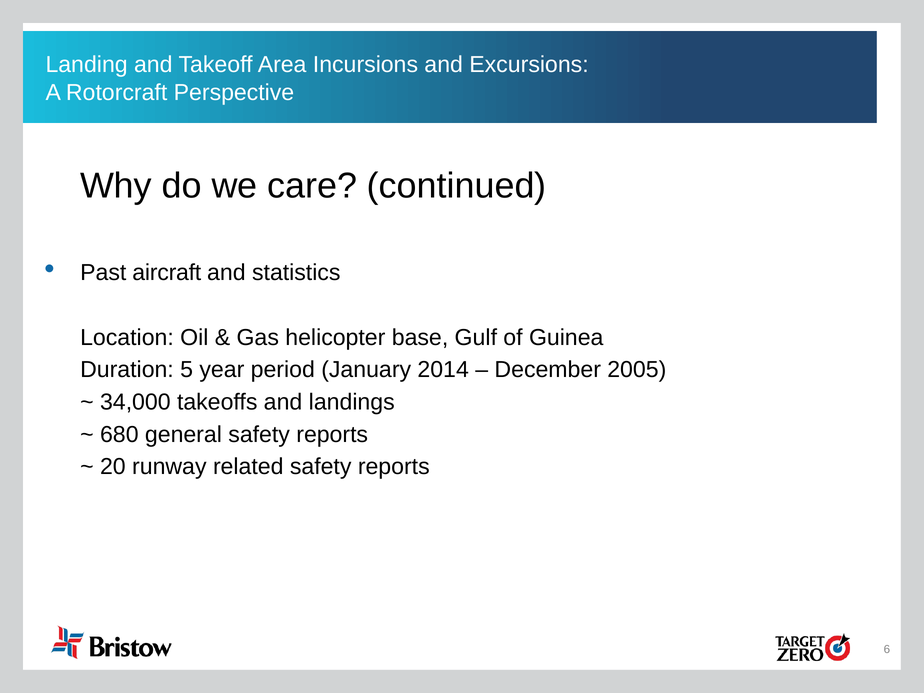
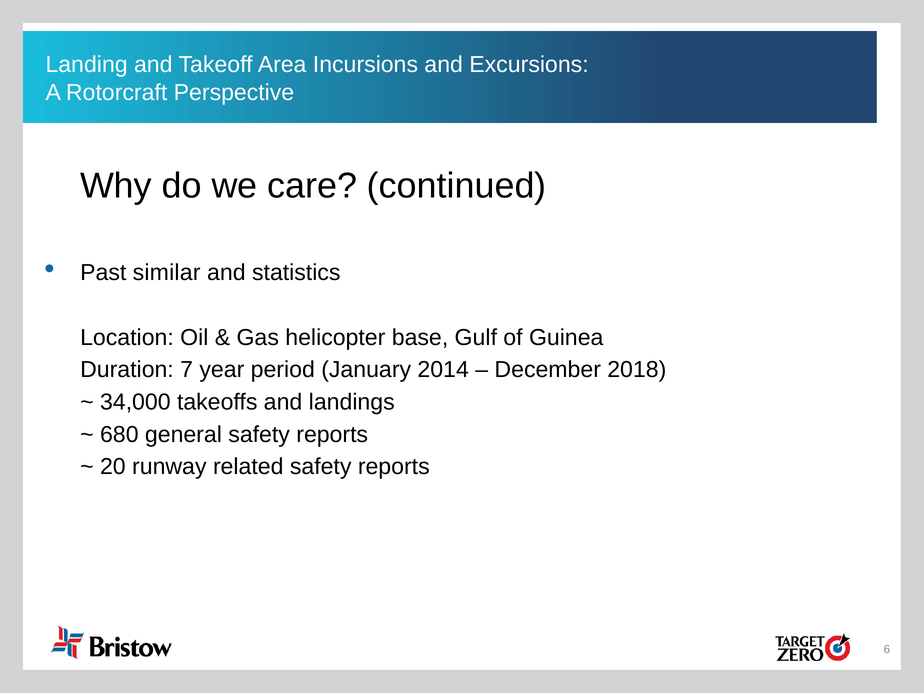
aircraft: aircraft -> similar
5: 5 -> 7
2005: 2005 -> 2018
